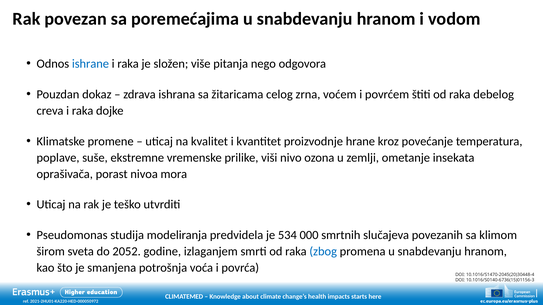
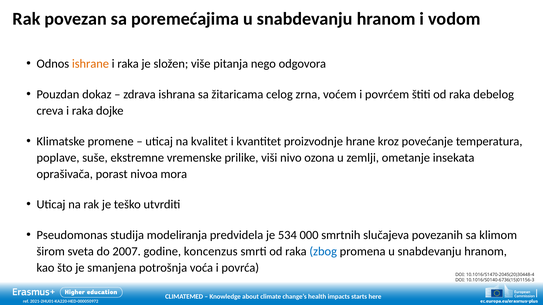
ishrane colour: blue -> orange
2052: 2052 -> 2007
izlaganjem: izlaganjem -> koncenzus
